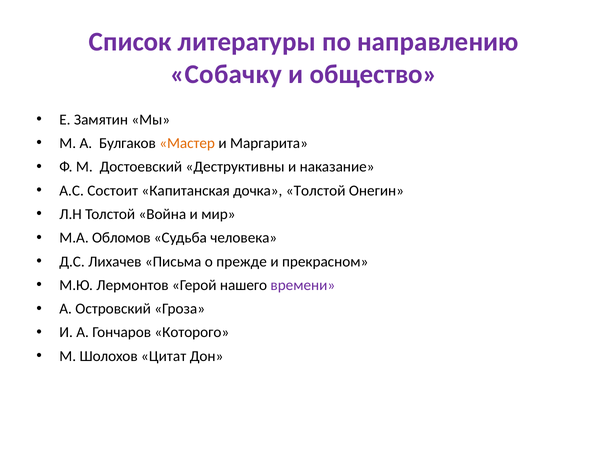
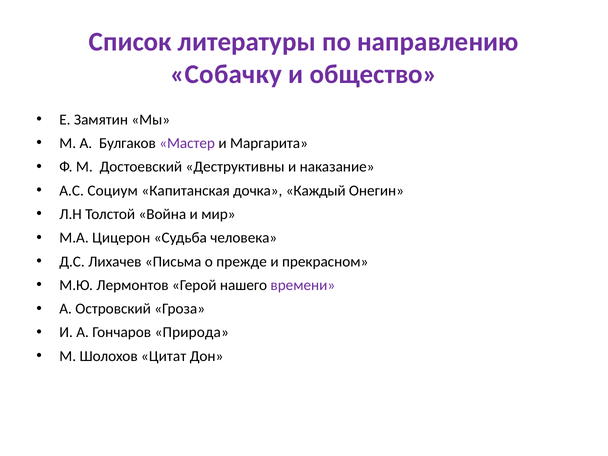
Мастер colour: orange -> purple
Состоит: Состоит -> Социум
дочка Толстой: Толстой -> Каждый
Обломов: Обломов -> Цицерон
Которого: Которого -> Природа
